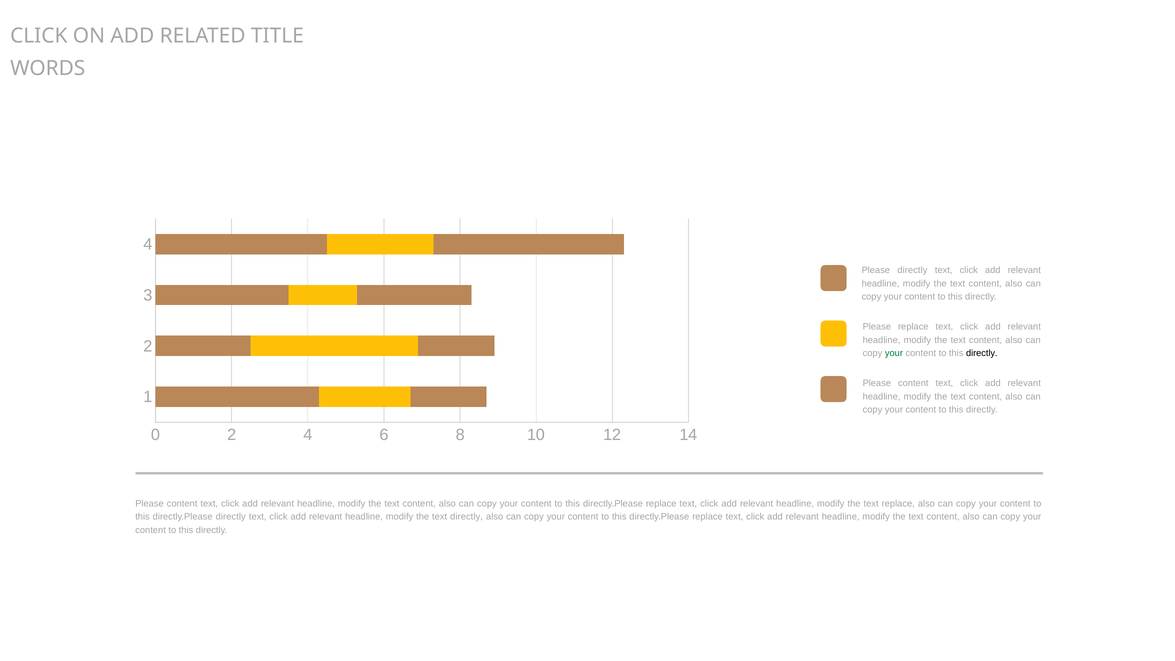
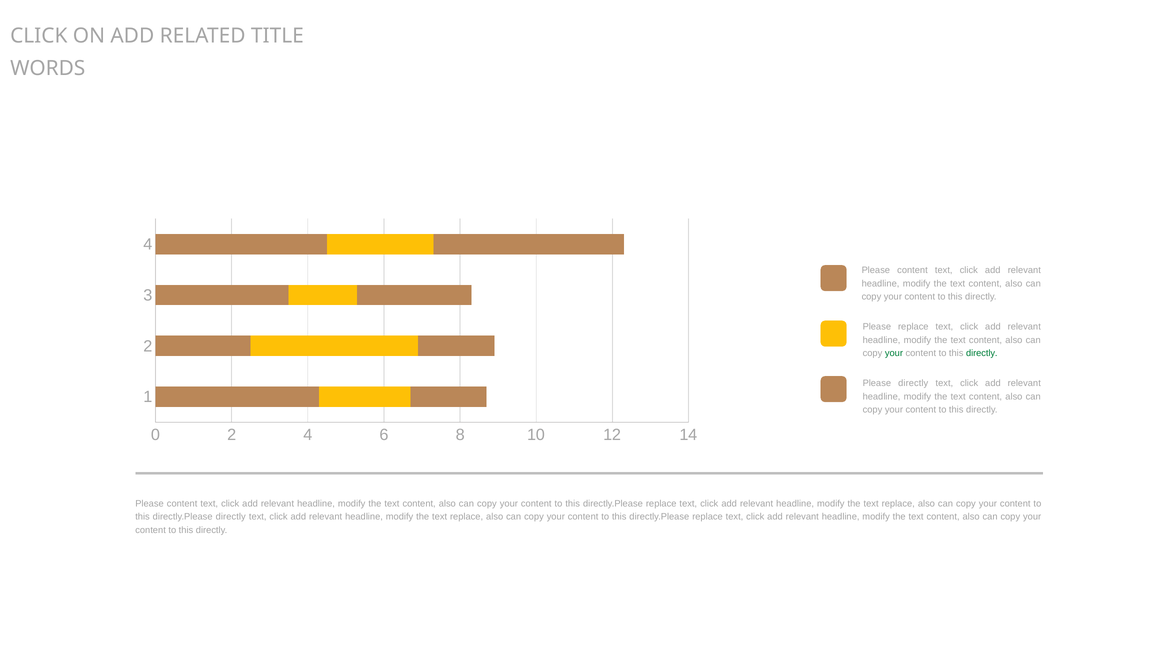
directly at (912, 270): directly -> content
directly at (982, 353) colour: black -> green
content at (913, 383): content -> directly
directly at (467, 517): directly -> replace
